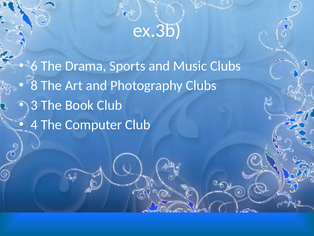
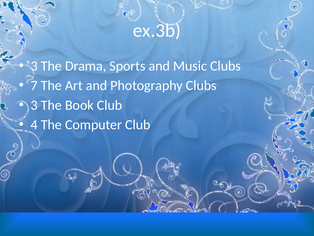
6 at (34, 66): 6 -> 3
8: 8 -> 7
